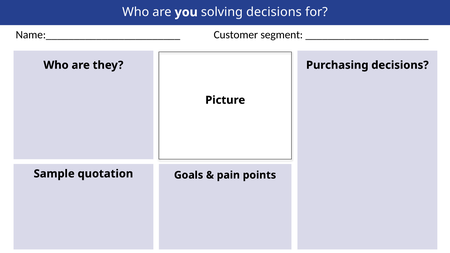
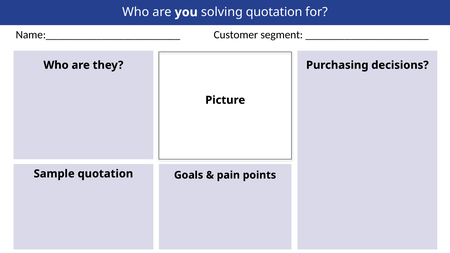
solving decisions: decisions -> quotation
